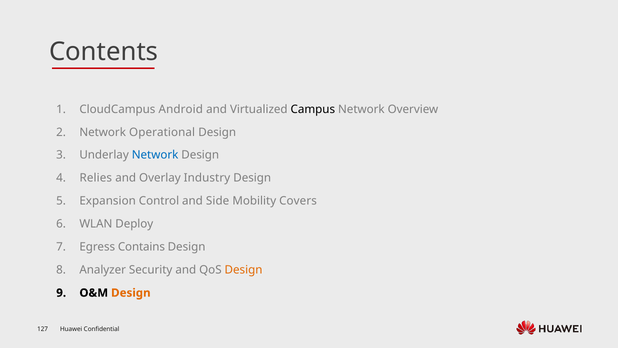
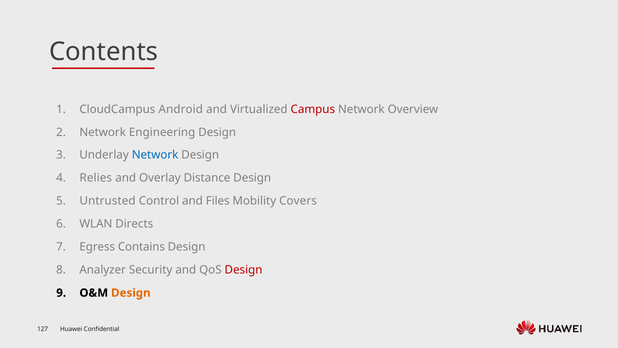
Campus colour: black -> red
Operational: Operational -> Engineering
Industry: Industry -> Distance
Expansion: Expansion -> Untrusted
Side: Side -> Files
Deploy: Deploy -> Directs
Design at (244, 270) colour: orange -> red
